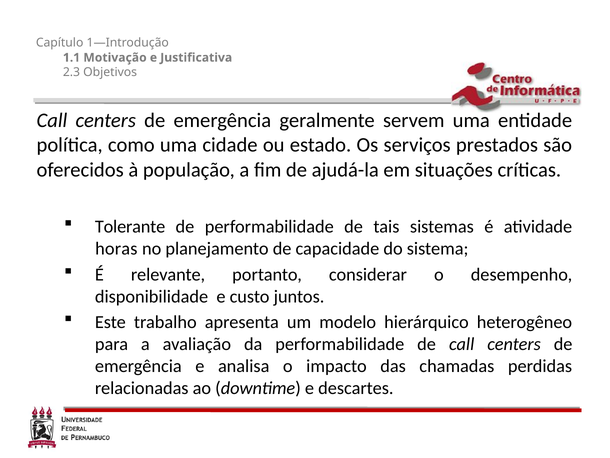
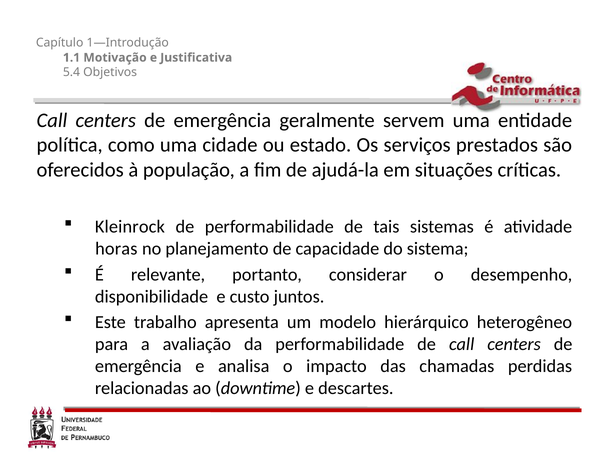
2.3: 2.3 -> 5.4
Tolerante: Tolerante -> Kleinrock
